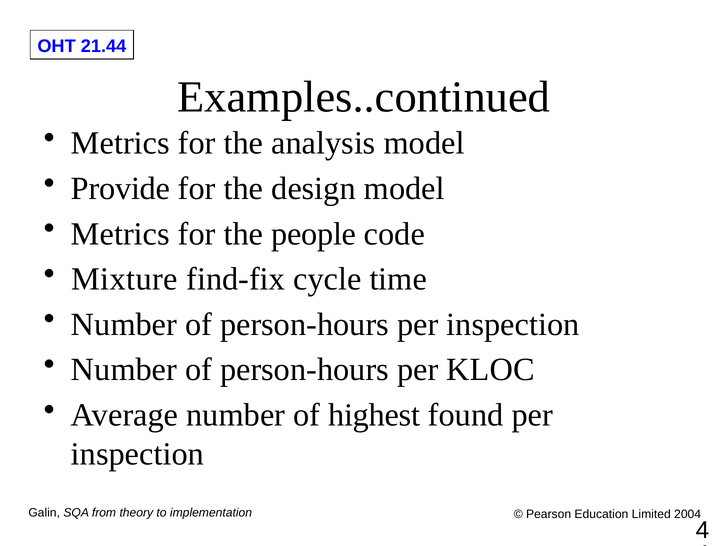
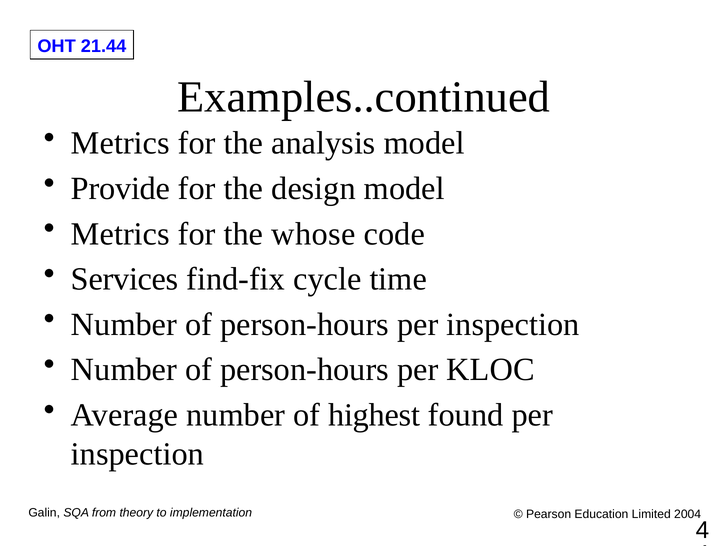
people: people -> whose
Mixture: Mixture -> Services
